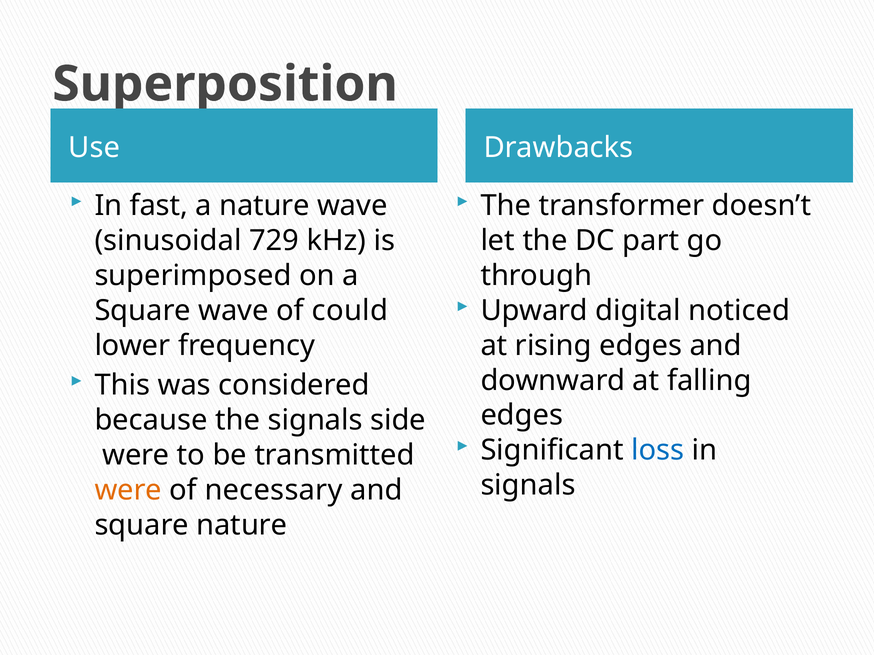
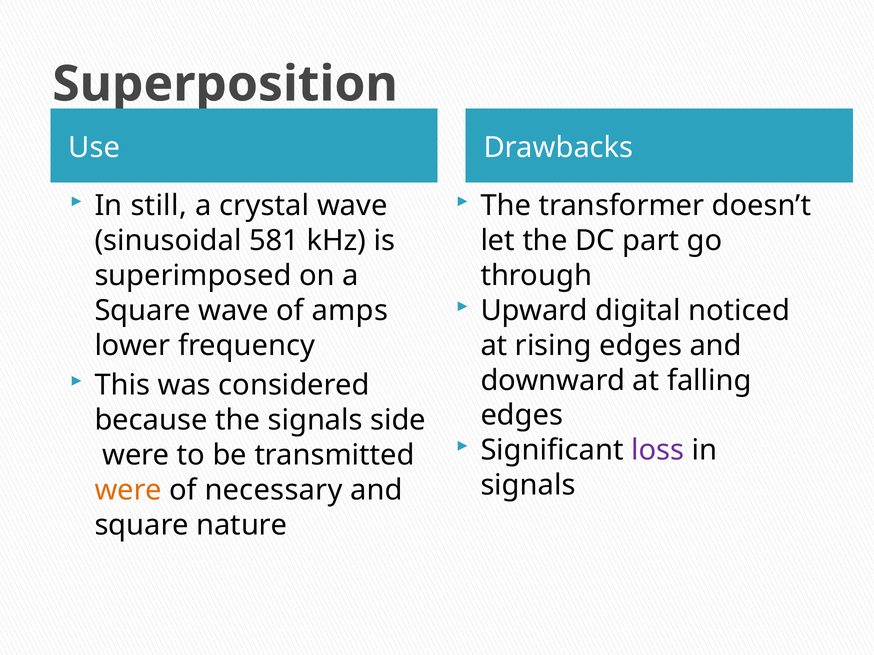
fast: fast -> still
a nature: nature -> crystal
729: 729 -> 581
could: could -> amps
loss colour: blue -> purple
